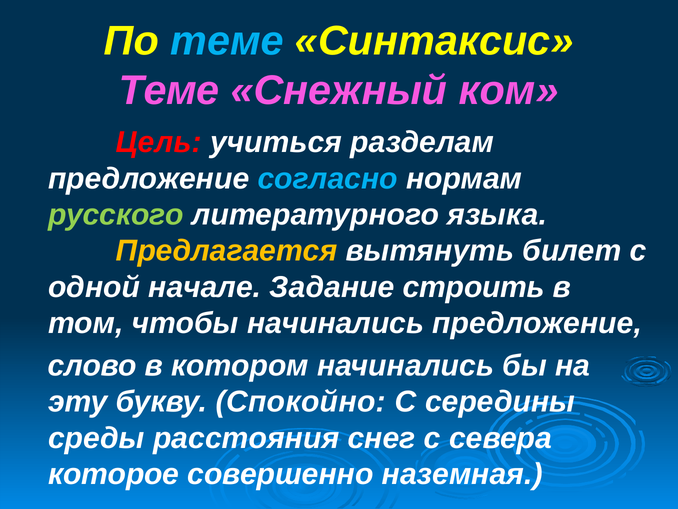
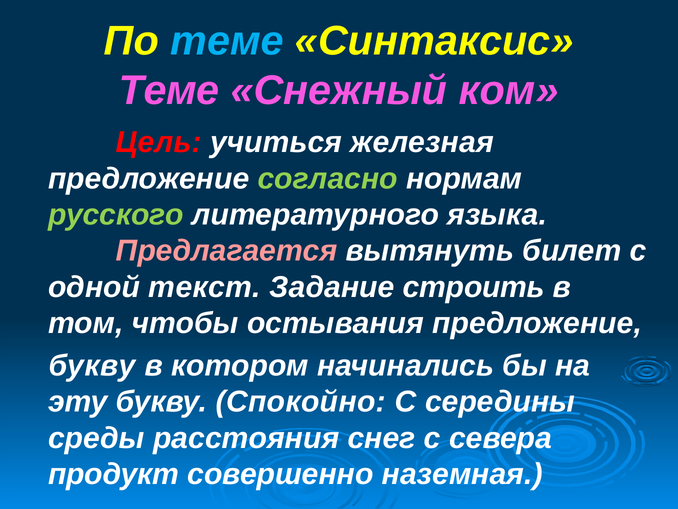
разделам: разделам -> железная
согласно colour: light blue -> light green
Предлагается colour: yellow -> pink
начале: начале -> текст
чтобы начинались: начинались -> остывания
слово at (92, 365): слово -> букву
которое: которое -> продукт
